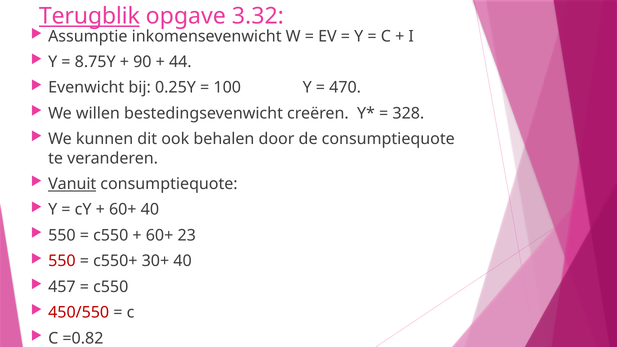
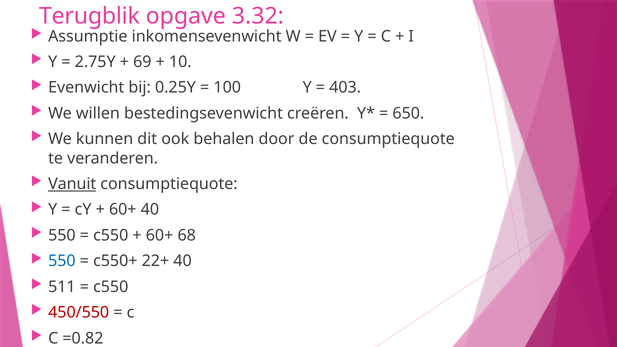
Terugblik underline: present -> none
8.75Y: 8.75Y -> 2.75Y
90: 90 -> 69
44: 44 -> 10
470: 470 -> 403
328: 328 -> 650
23: 23 -> 68
550 at (62, 261) colour: red -> blue
30+: 30+ -> 22+
457: 457 -> 511
